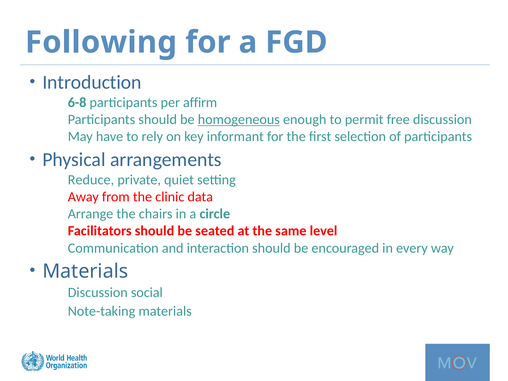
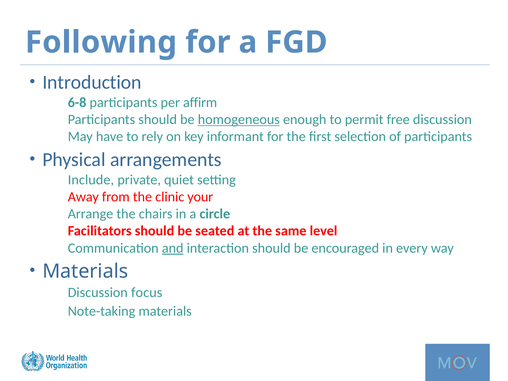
Reduce: Reduce -> Include
data: data -> your
and underline: none -> present
social: social -> focus
